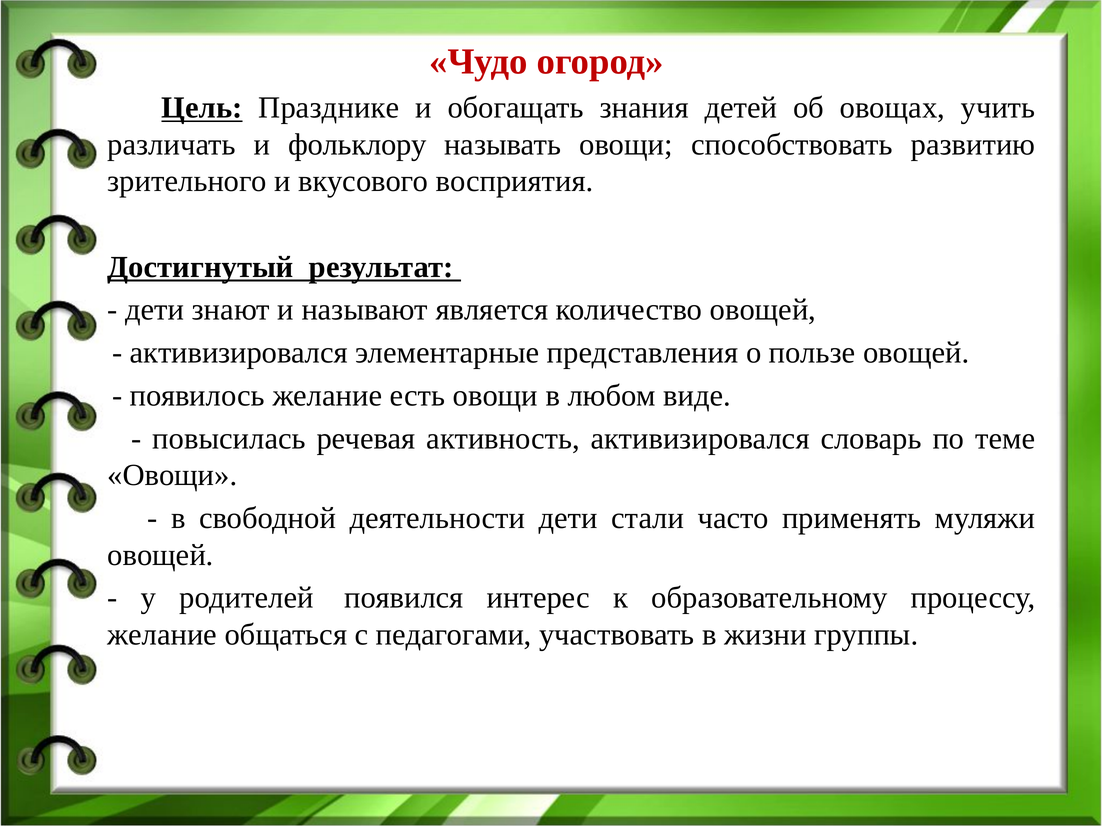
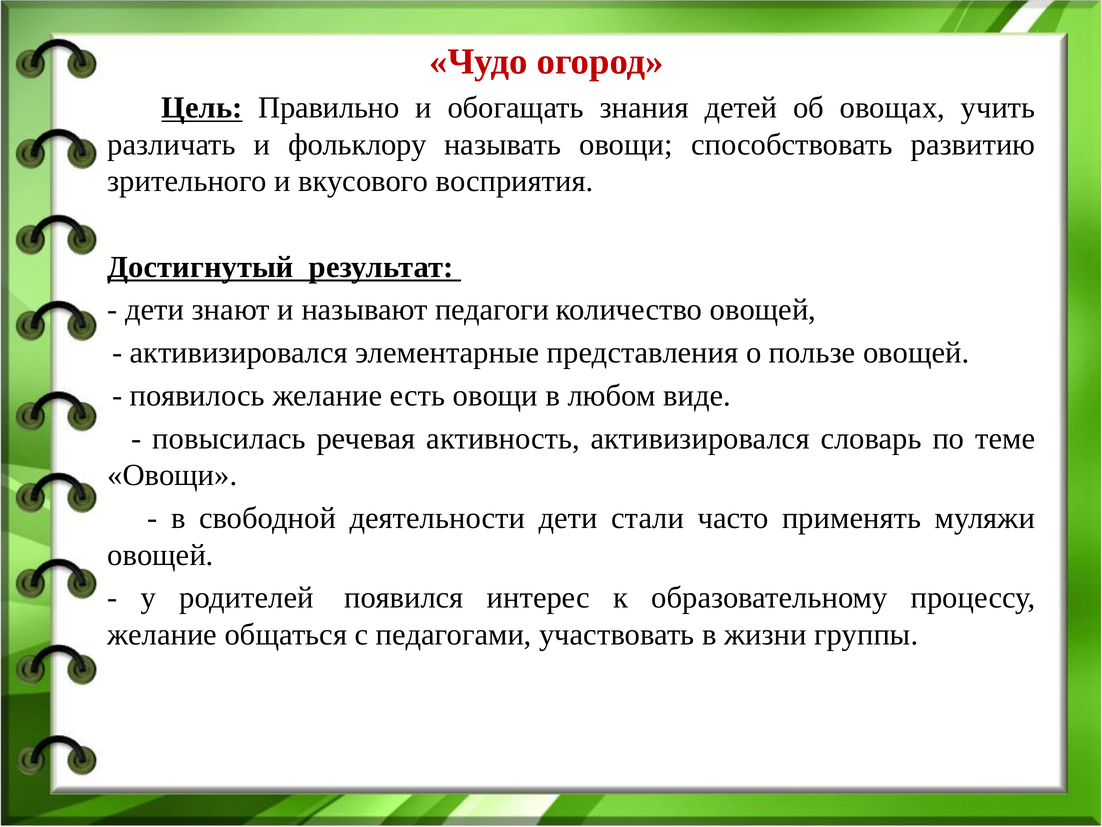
Празднике: Празднике -> Правильно
является: является -> педагоги
